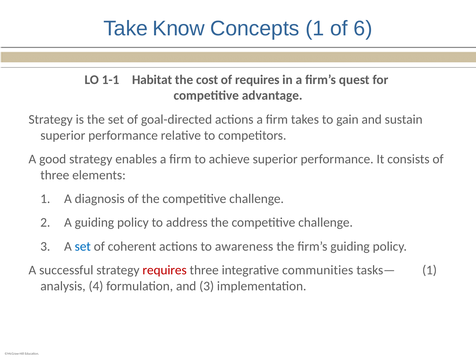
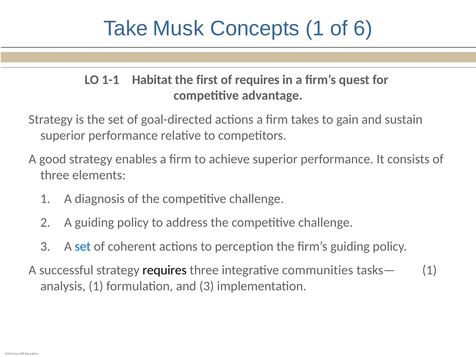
Know: Know -> Musk
cost: cost -> first
awareness: awareness -> perception
requires at (165, 270) colour: red -> black
analysis 4: 4 -> 1
